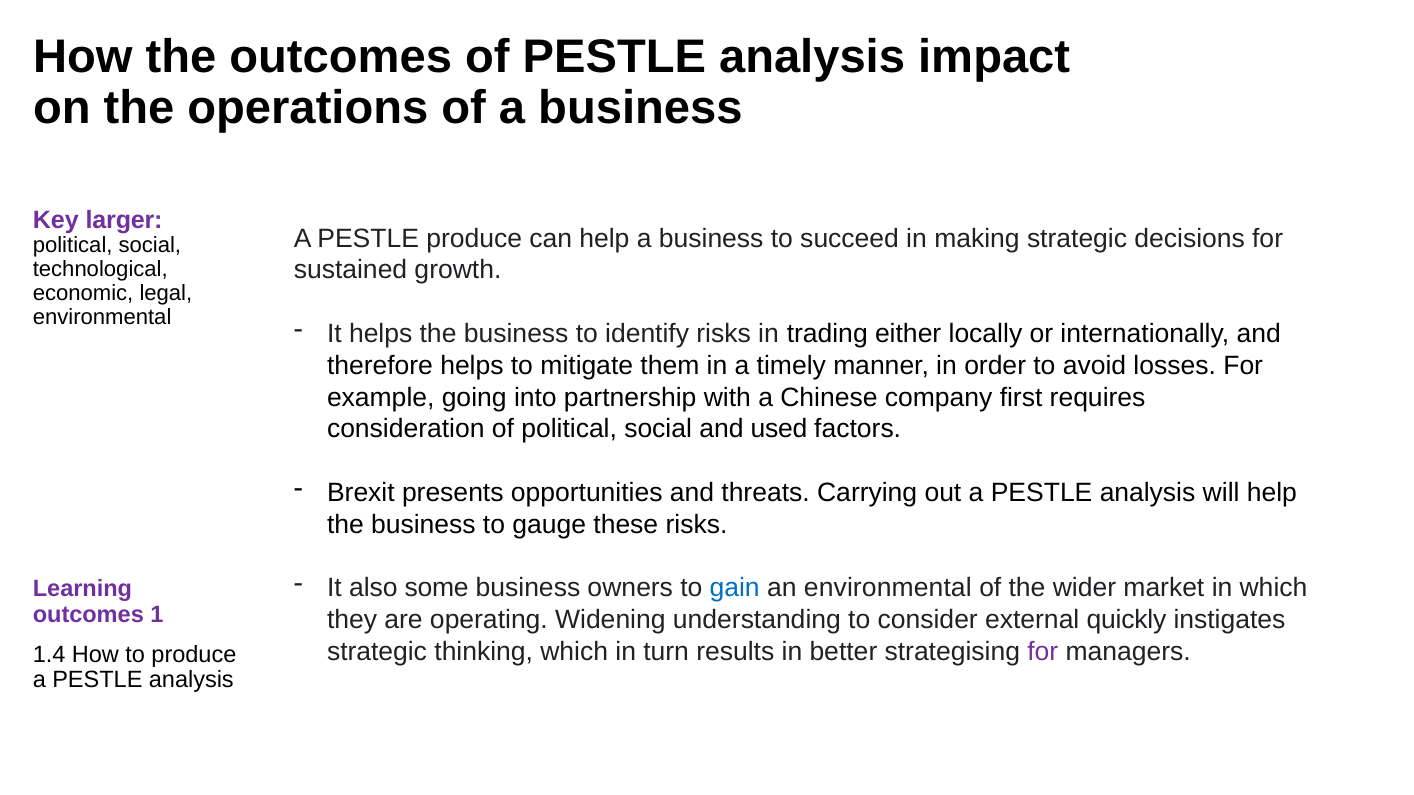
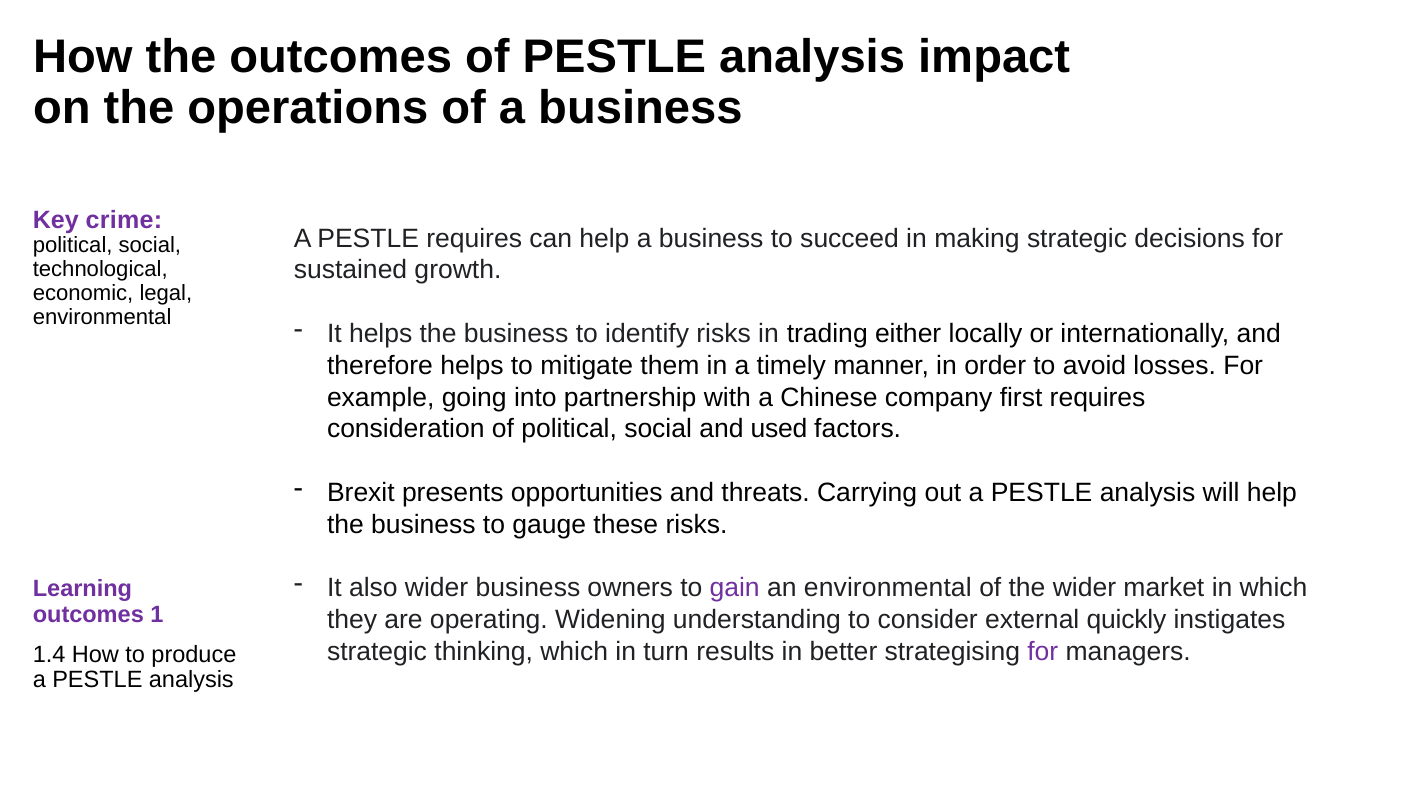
larger: larger -> crime
PESTLE produce: produce -> requires
also some: some -> wider
gain colour: blue -> purple
